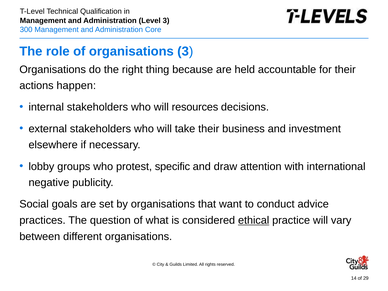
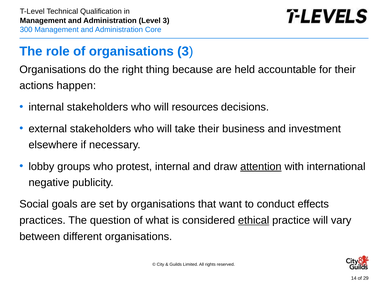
protest specific: specific -> internal
attention underline: none -> present
advice: advice -> effects
